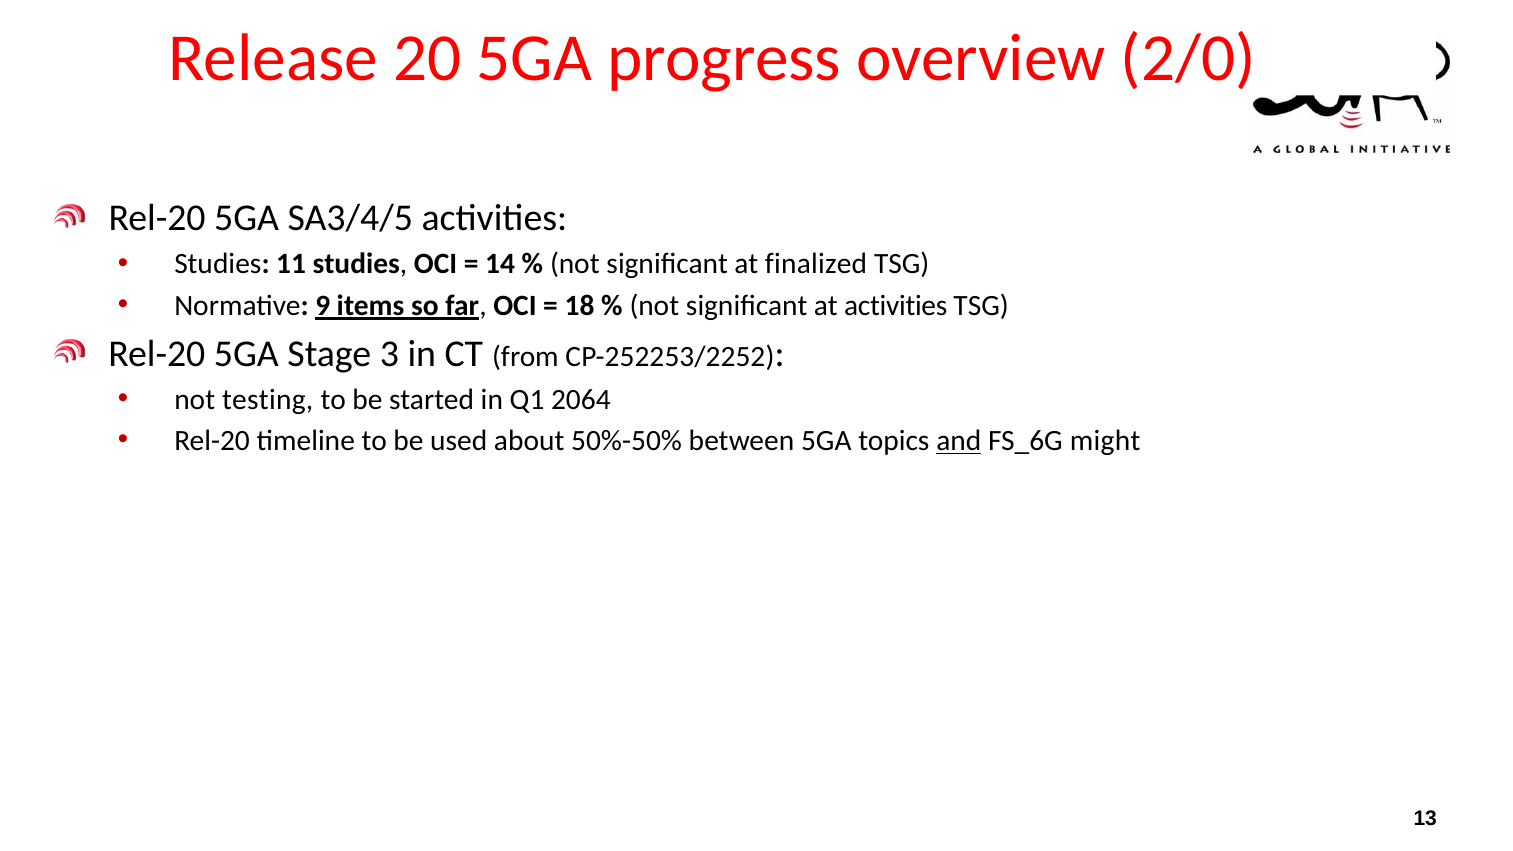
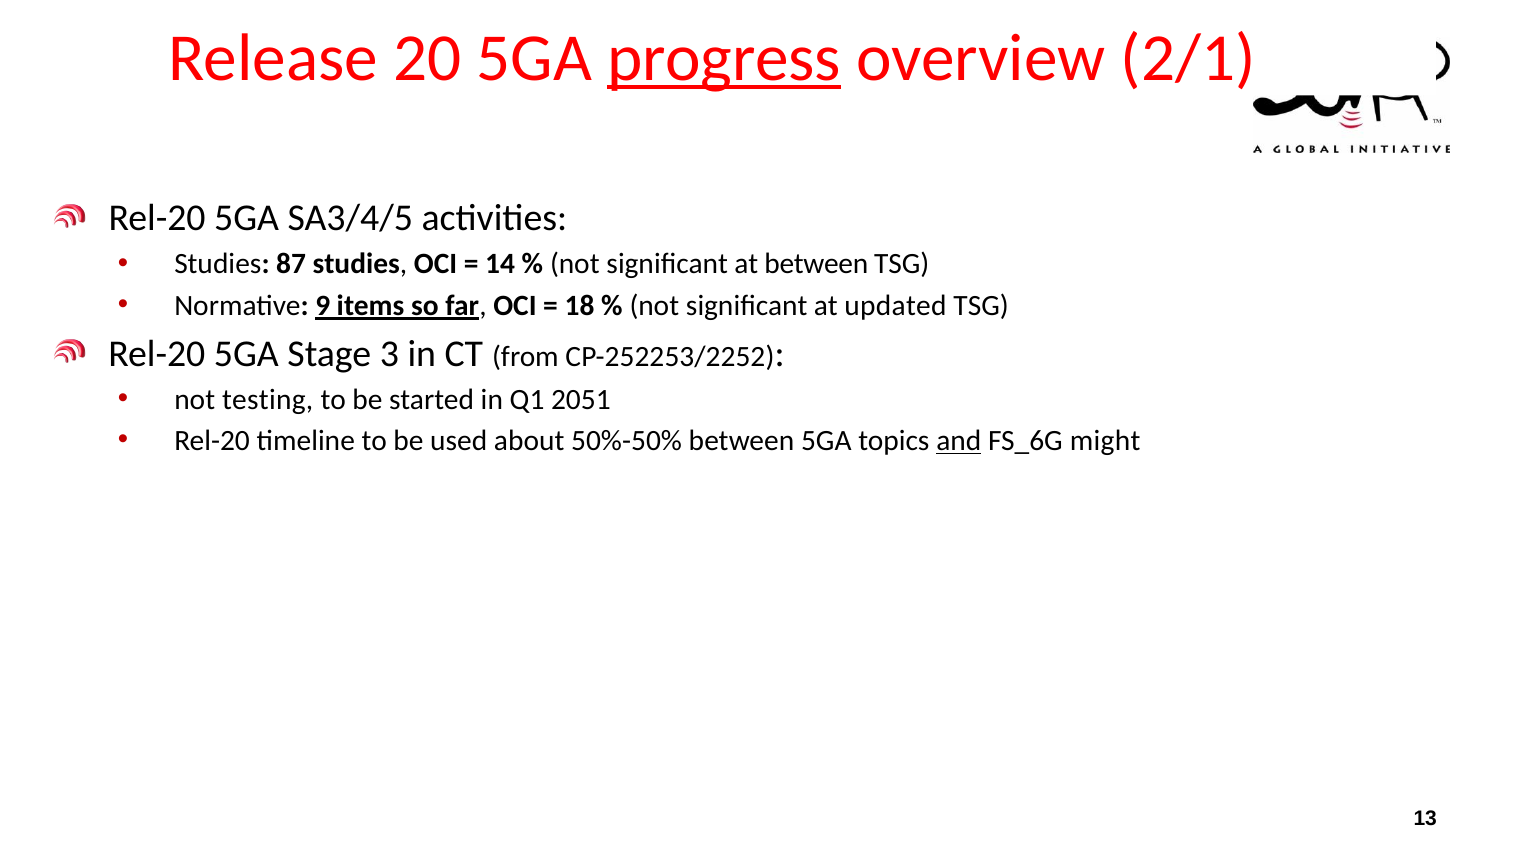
progress underline: none -> present
2/0: 2/0 -> 2/1
11: 11 -> 87
at finalized: finalized -> between
at activities: activities -> updated
2064: 2064 -> 2051
